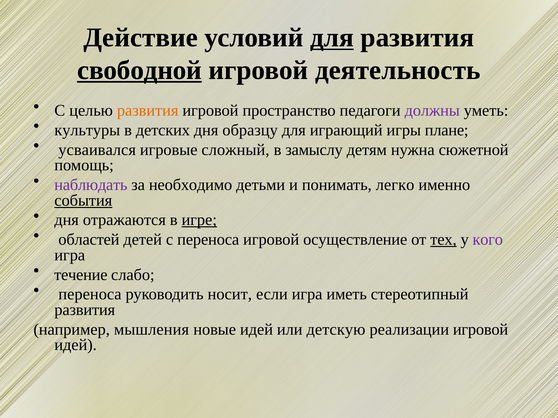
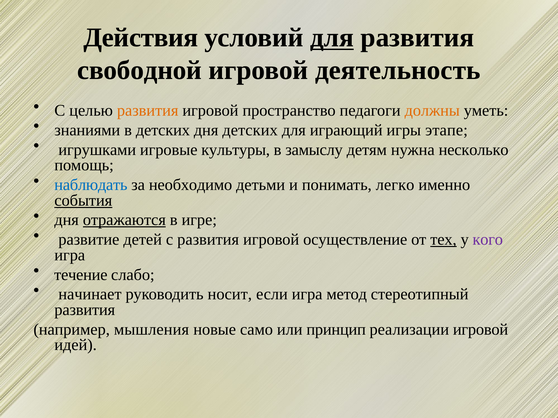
Действие: Действие -> Действия
свободной underline: present -> none
должны colour: purple -> orange
культуры: культуры -> знаниями
дня образцу: образцу -> детских
плане: плане -> этапе
усваивался: усваивался -> игрушками
сложный: сложный -> культуры
сюжетной: сюжетной -> несколько
наблюдать colour: purple -> blue
отражаются underline: none -> present
игре underline: present -> none
областей: областей -> развитие
с переноса: переноса -> развития
переноса at (90, 295): переноса -> начинает
иметь: иметь -> метод
новые идей: идей -> само
детскую: детскую -> принцип
